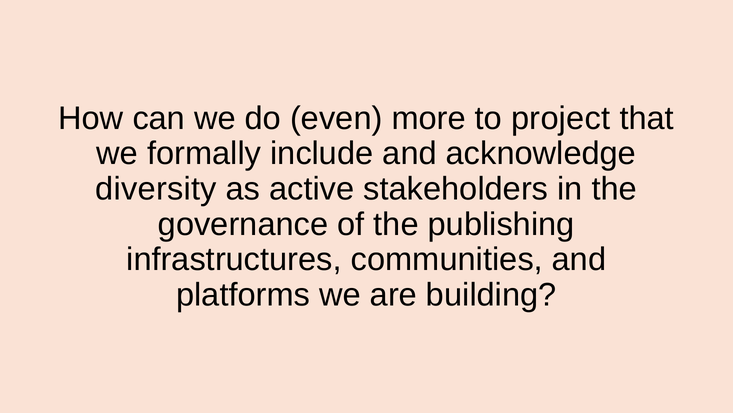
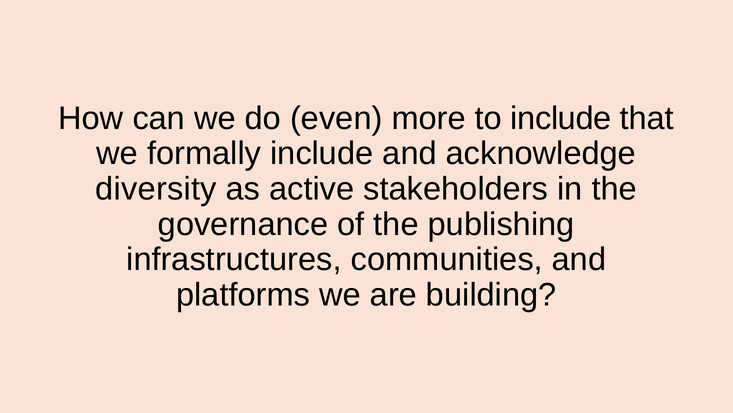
to project: project -> include
